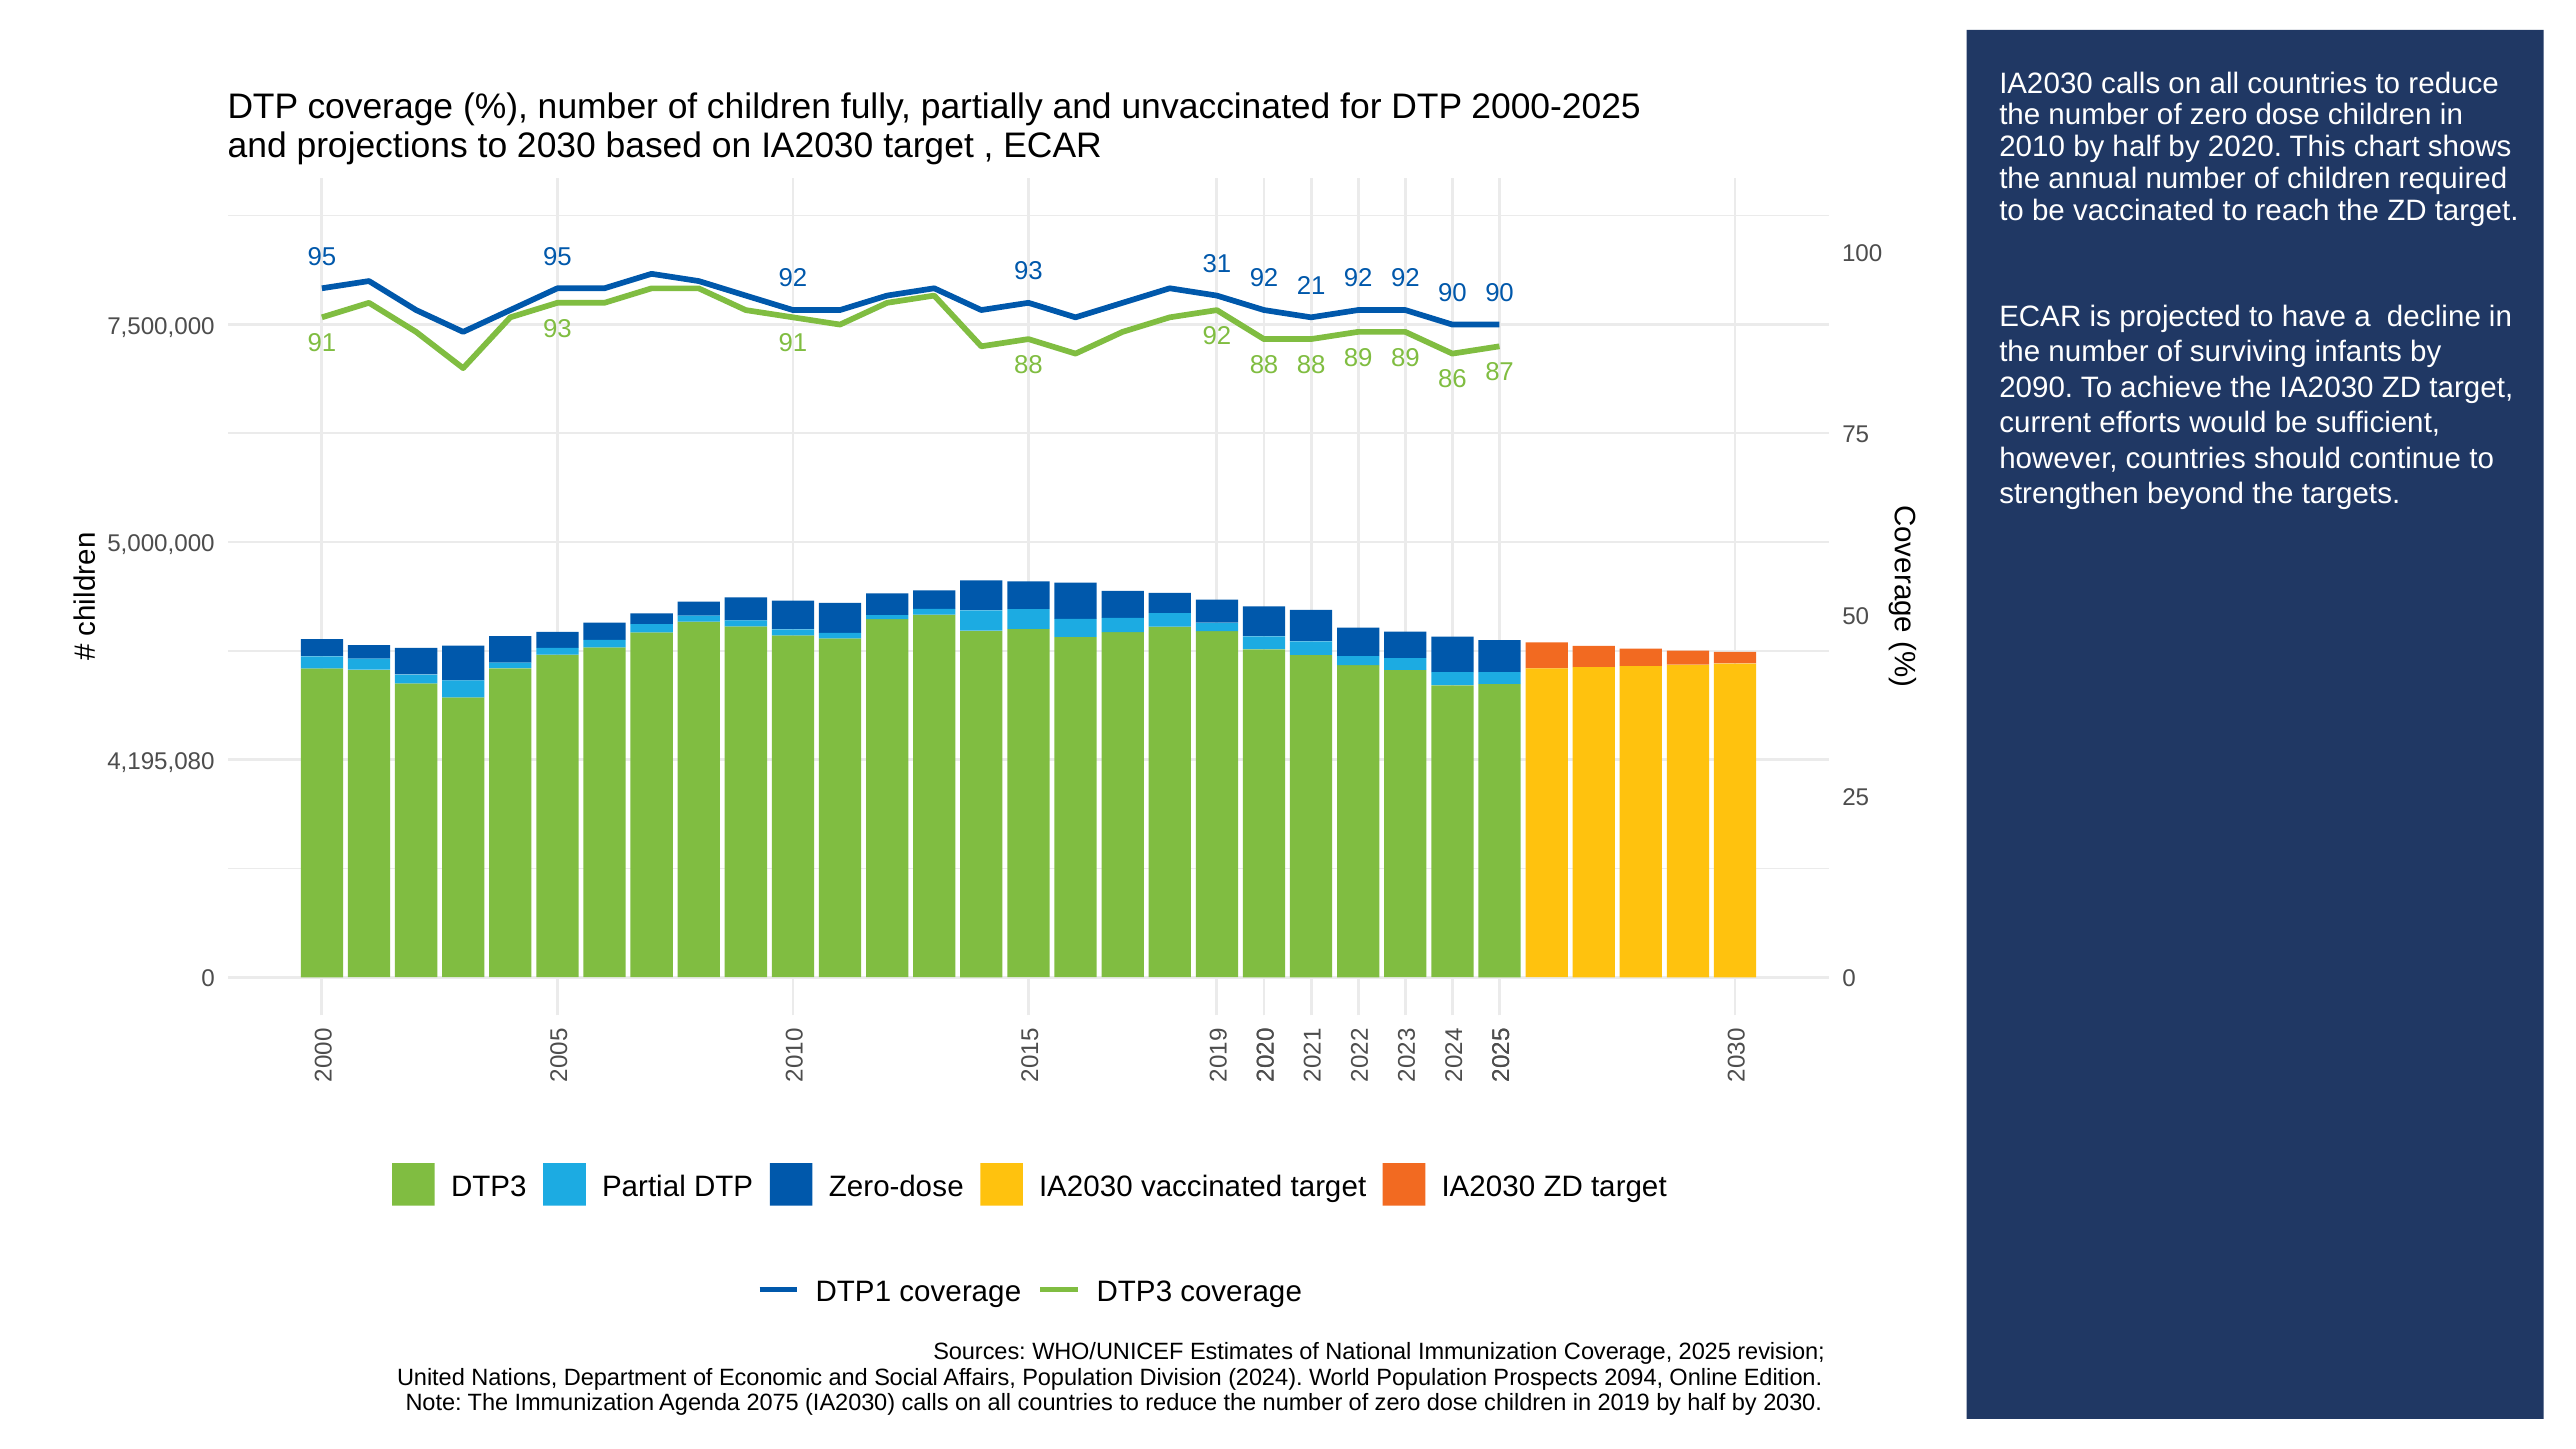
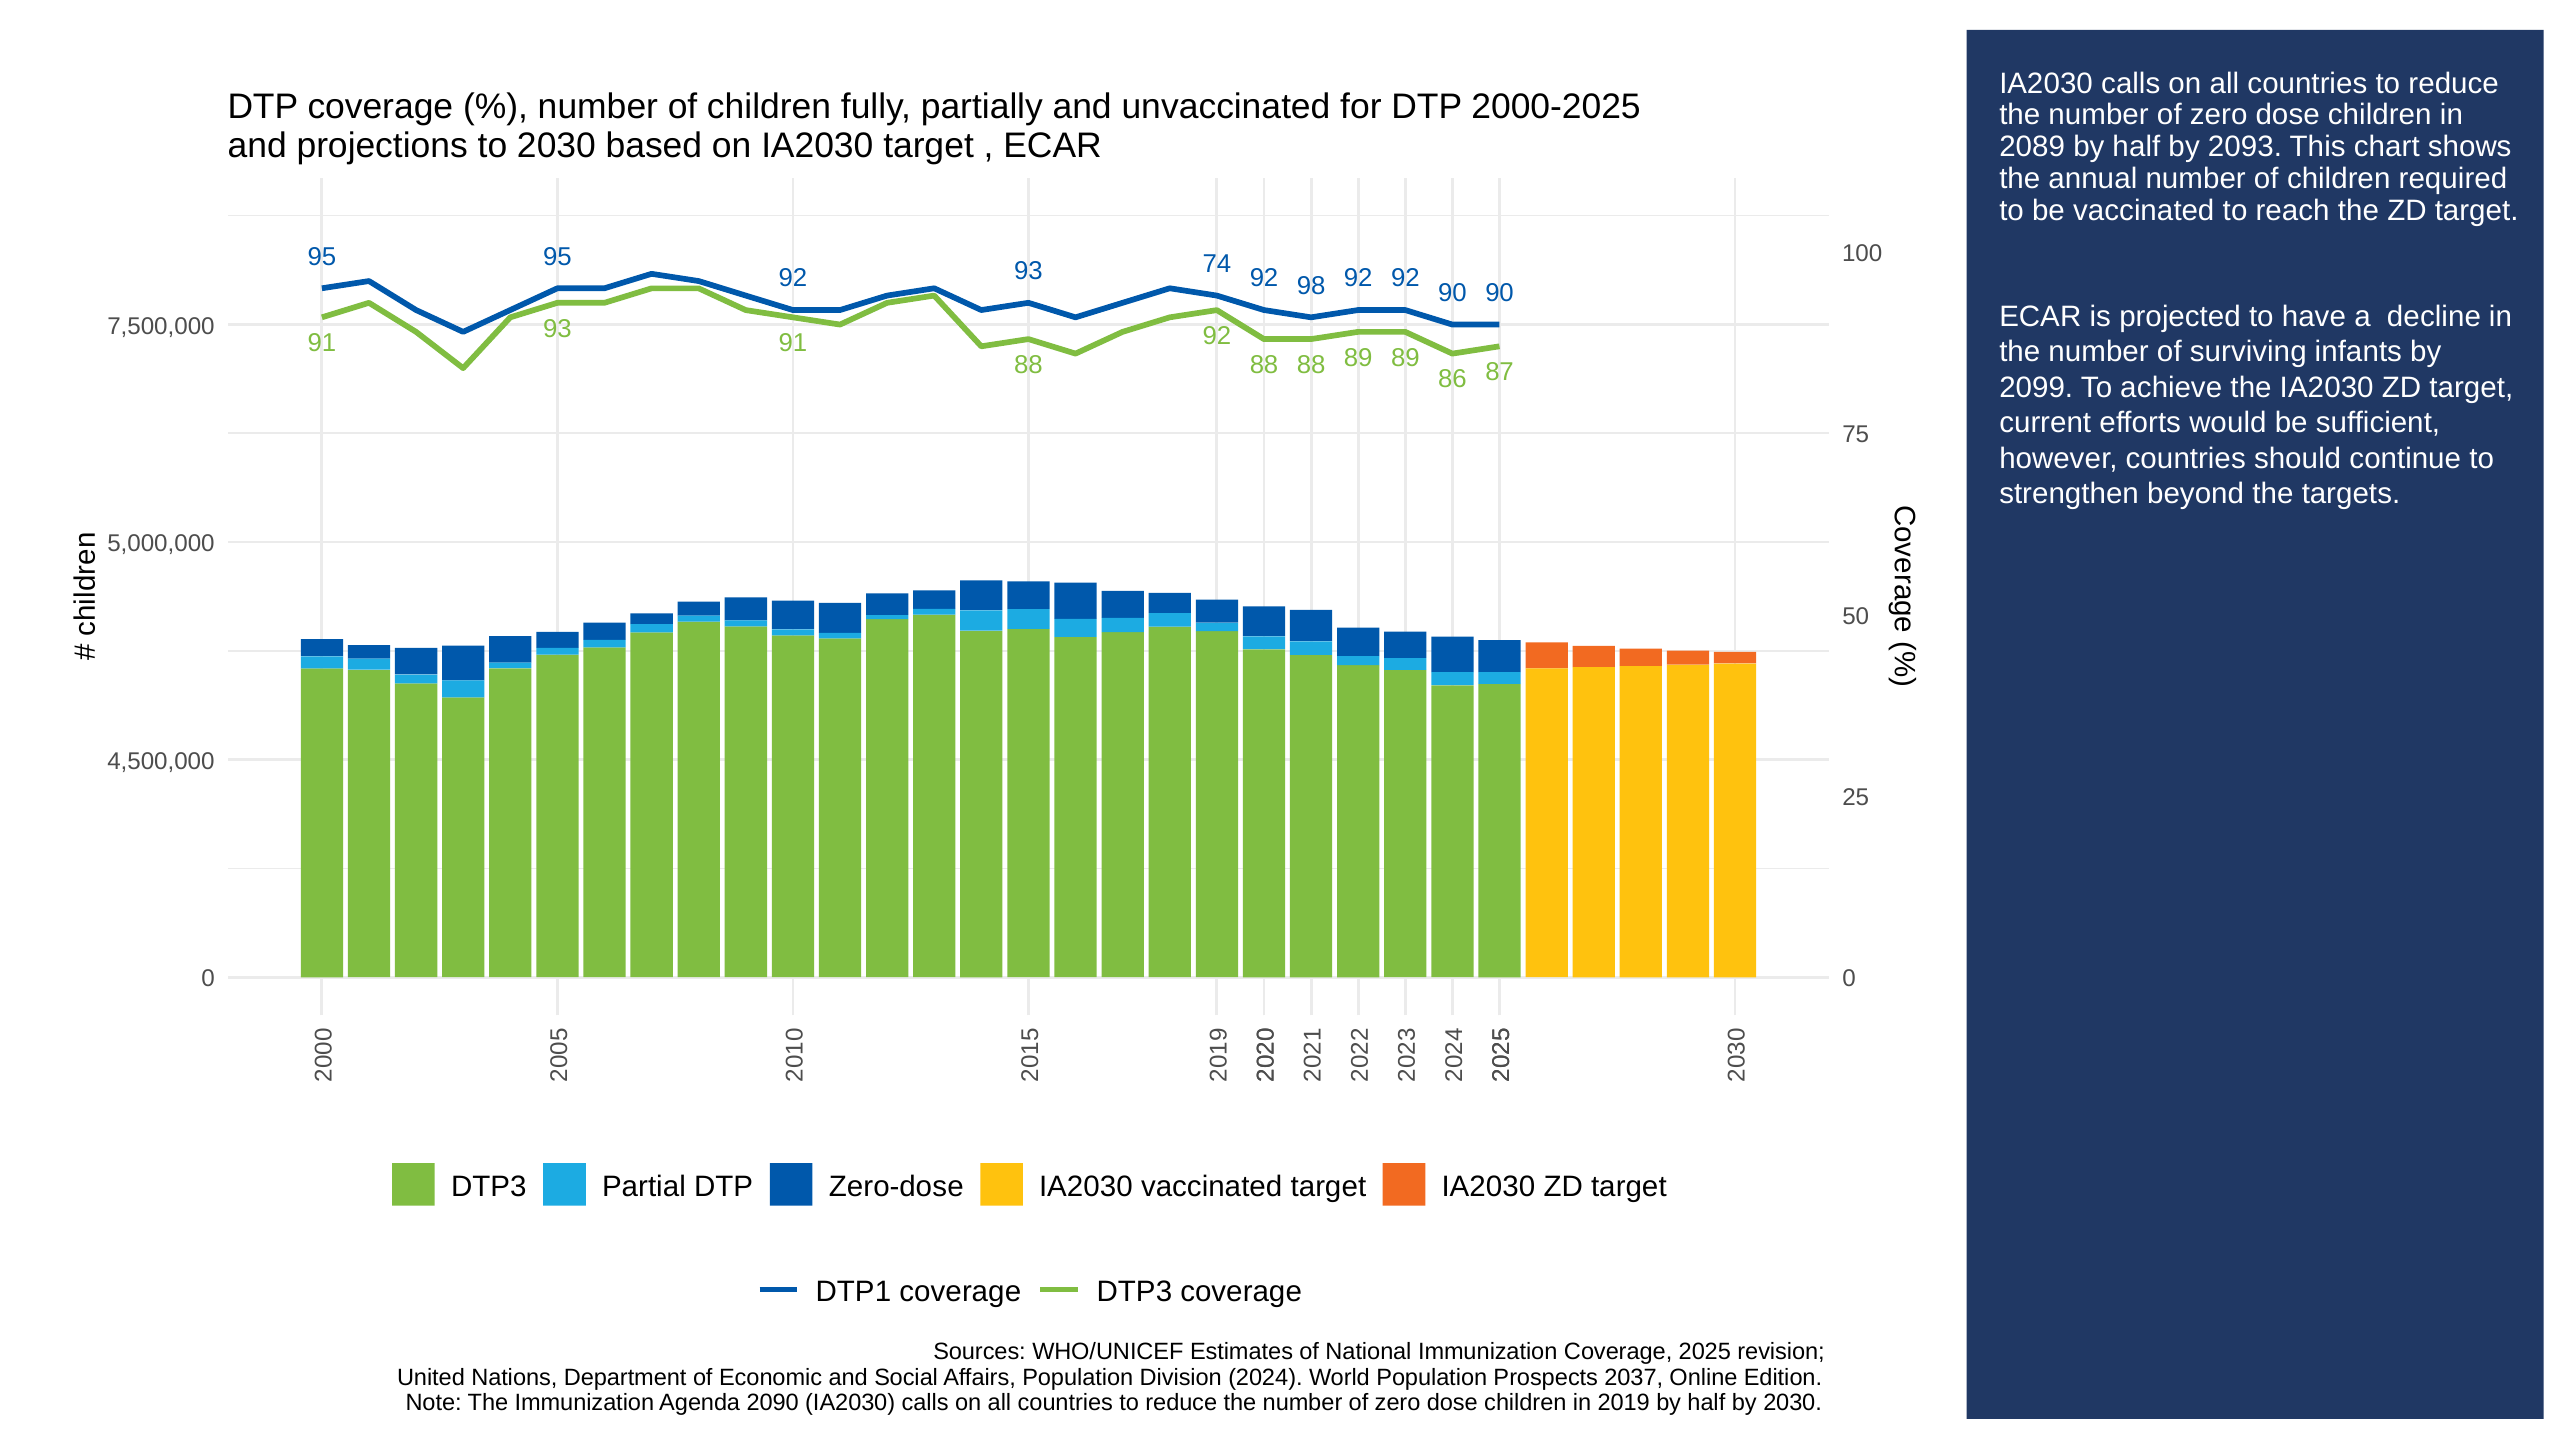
2010: 2010 -> 2089
2020: 2020 -> 2093
31: 31 -> 74
21: 21 -> 98
2090: 2090 -> 2099
4,195,080: 4,195,080 -> 4,500,000
2094: 2094 -> 2037
2075: 2075 -> 2090
